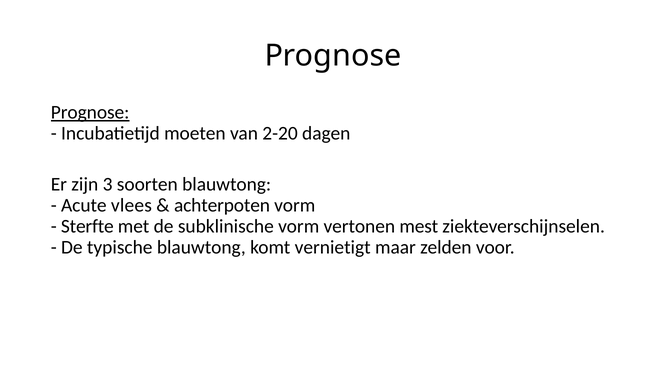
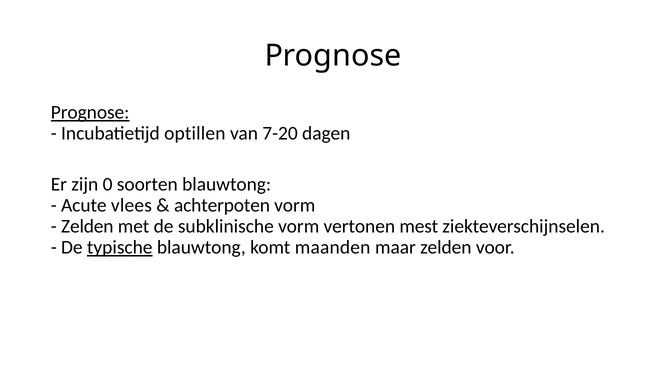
moeten: moeten -> optillen
2-20: 2-20 -> 7-20
3: 3 -> 0
Sterfte at (87, 227): Sterfte -> Zelden
typische underline: none -> present
vernietigt: vernietigt -> maanden
